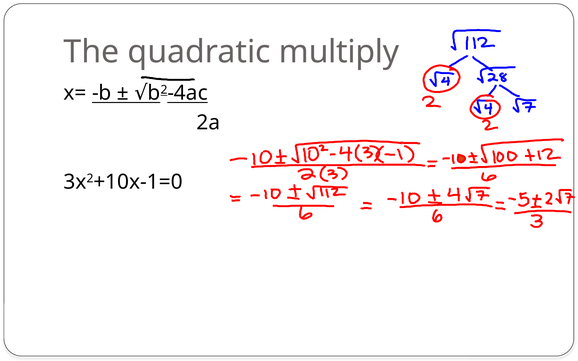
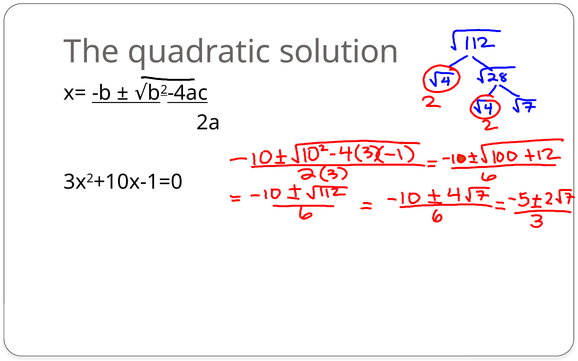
multiply: multiply -> solution
